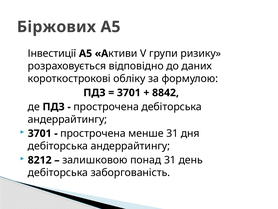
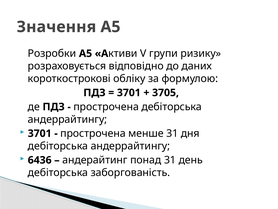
Біржових: Біржових -> Значення
Інвестиції: Інвестиції -> Розробки
8842: 8842 -> 3705
8212: 8212 -> 6436
залишковою: залишковою -> андерайтинг
